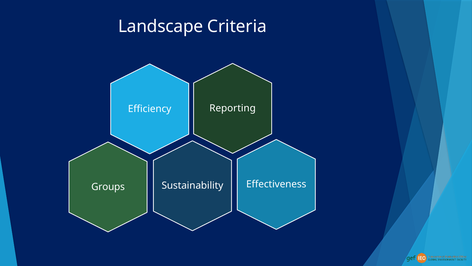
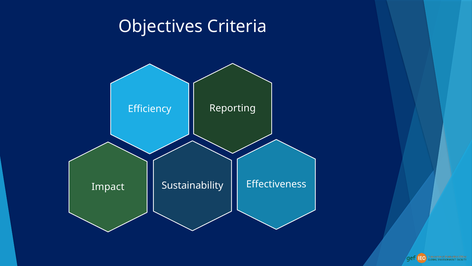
Landscape: Landscape -> Objectives
Groups: Groups -> Impact
